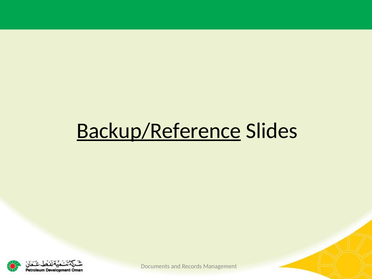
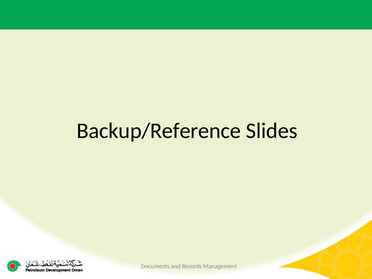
Backup/Reference underline: present -> none
